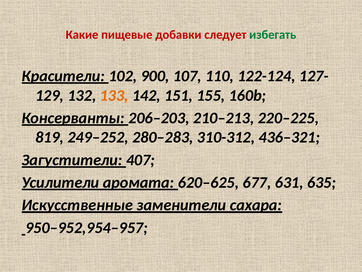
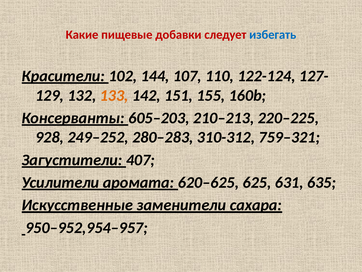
избегать colour: green -> blue
900: 900 -> 144
206–203: 206–203 -> 605–203
819: 819 -> 928
436–321: 436–321 -> 759–321
677: 677 -> 625
